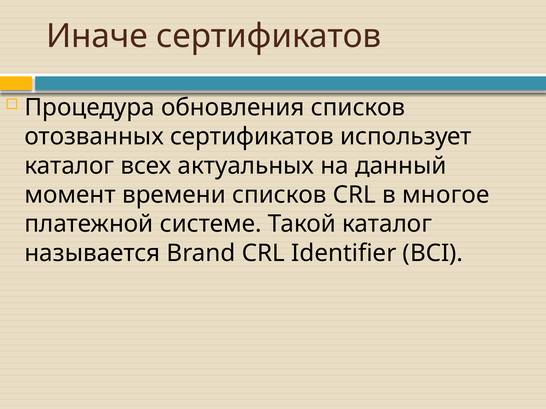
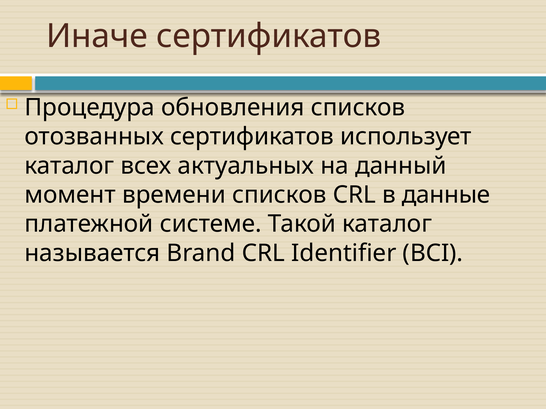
многое: многое -> данные
